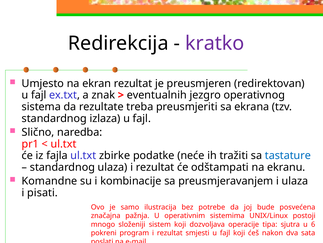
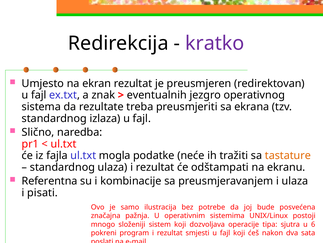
zbirke: zbirke -> mogla
tastature colour: blue -> orange
Komandne: Komandne -> Referentna
